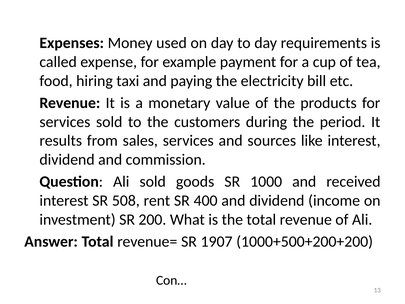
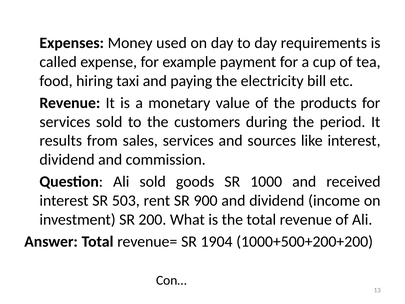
508: 508 -> 503
400: 400 -> 900
1907: 1907 -> 1904
